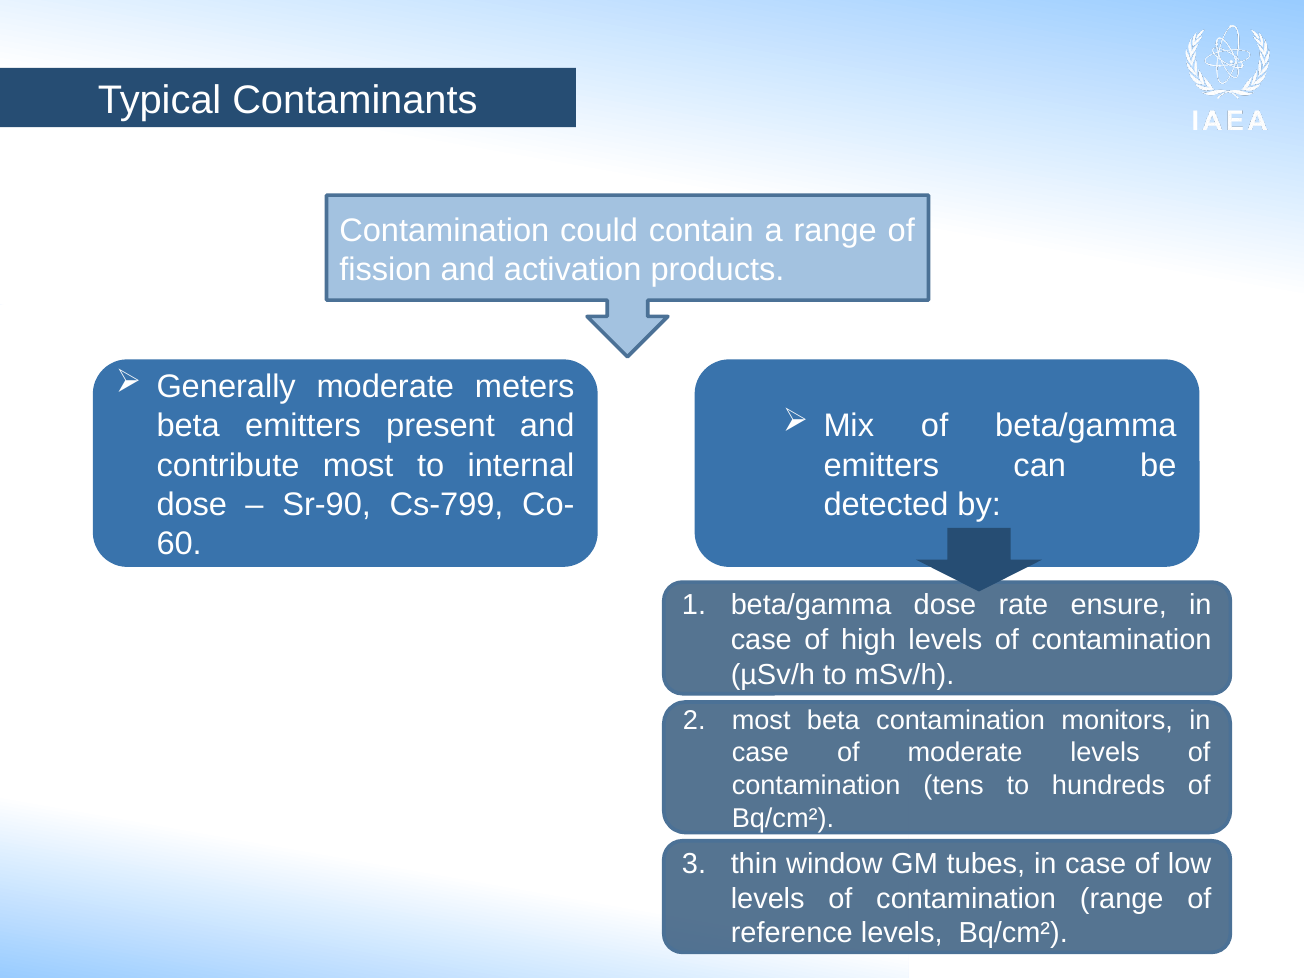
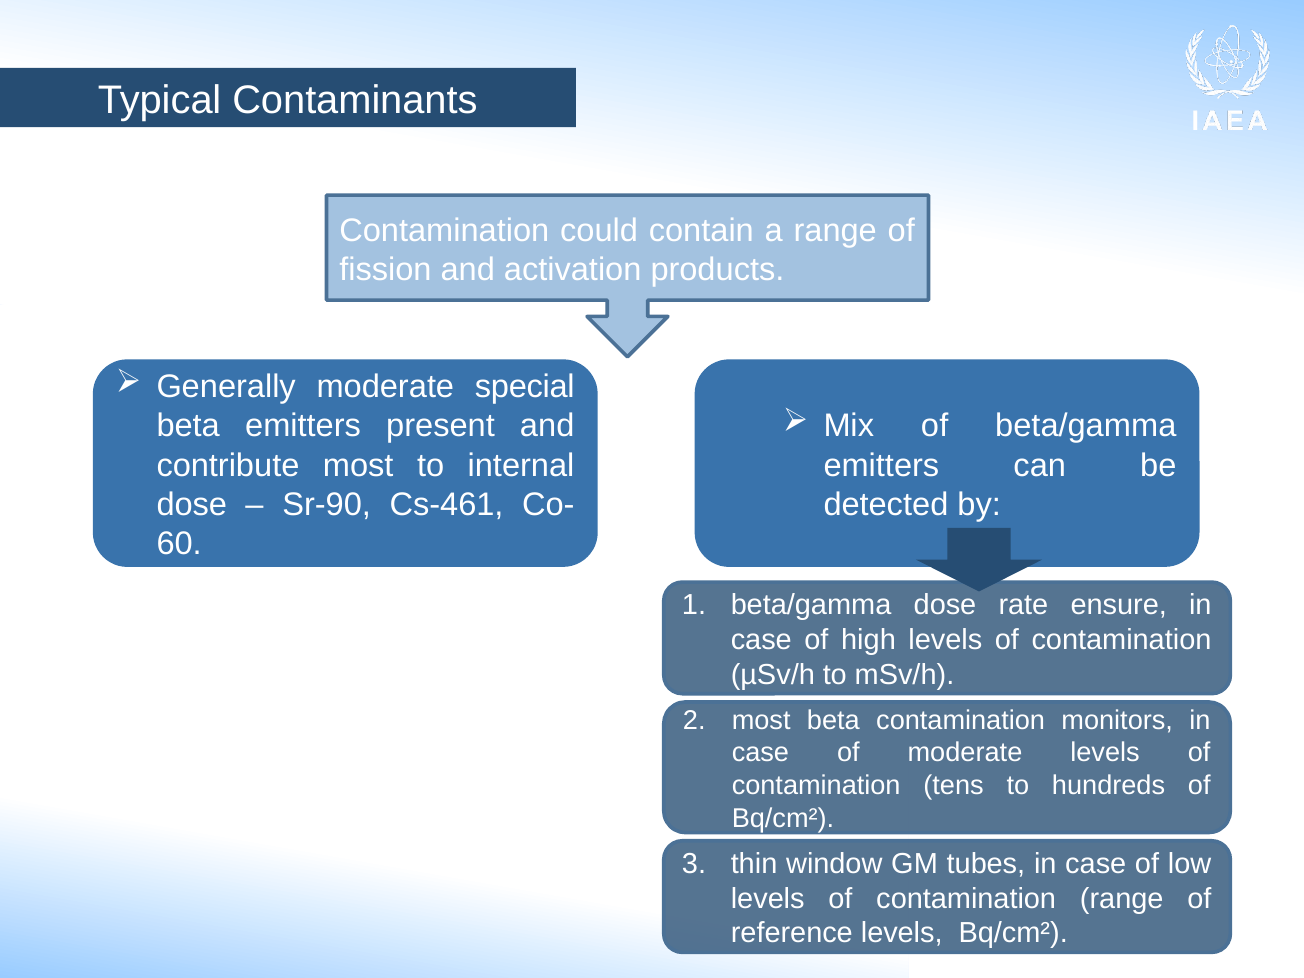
meters: meters -> special
Cs-799: Cs-799 -> Cs-461
